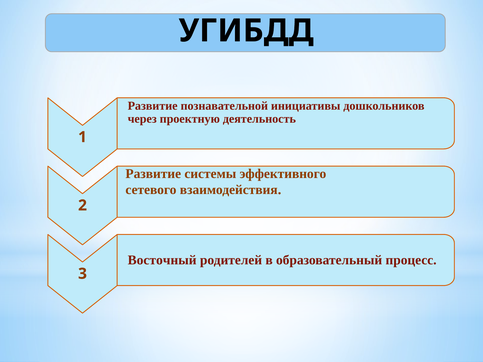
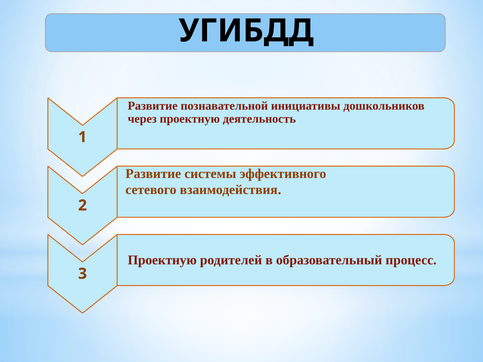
Восточный at (162, 260): Восточный -> Проектную
